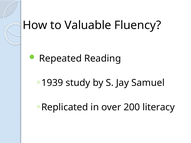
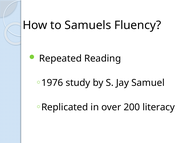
Valuable: Valuable -> Samuels
1939: 1939 -> 1976
